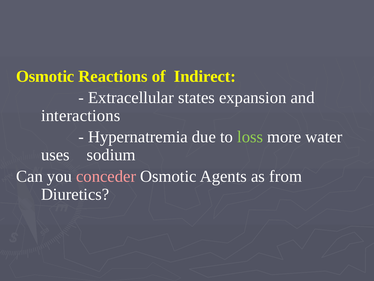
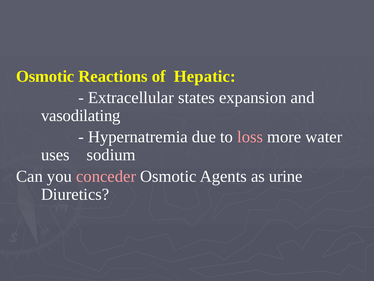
Indirect: Indirect -> Hepatic
interactions: interactions -> vasodilating
loss colour: light green -> pink
from: from -> urine
